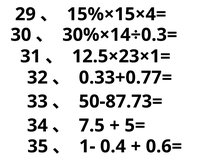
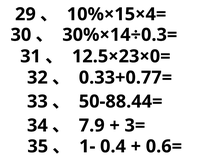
15%×15×4=: 15%×15×4= -> 10%×15×4=
12.5×23×1=: 12.5×23×1= -> 12.5×23×0=
50-87.73=: 50-87.73= -> 50-88.44=
7.5: 7.5 -> 7.9
5=: 5= -> 3=
